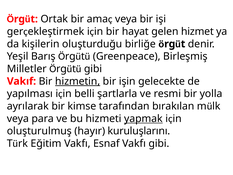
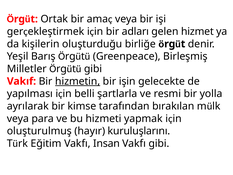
hayat: hayat -> adları
yapmak underline: present -> none
Esnaf: Esnaf -> Insan
